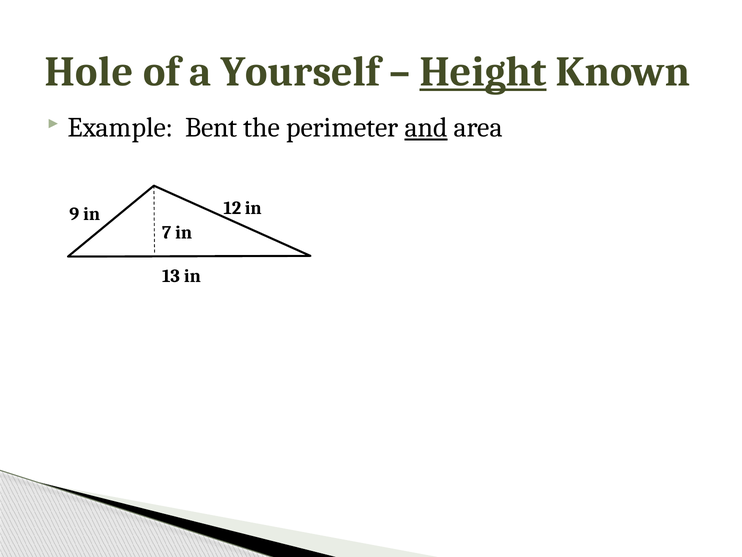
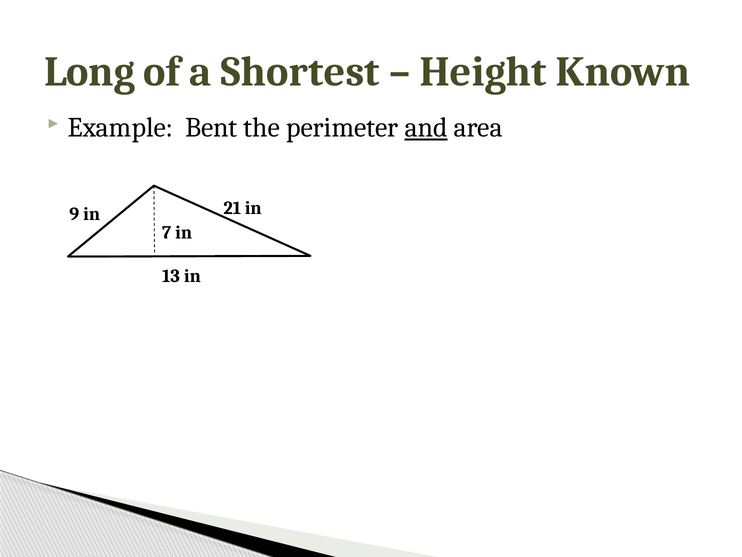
Hole: Hole -> Long
Yourself: Yourself -> Shortest
Height underline: present -> none
12: 12 -> 21
